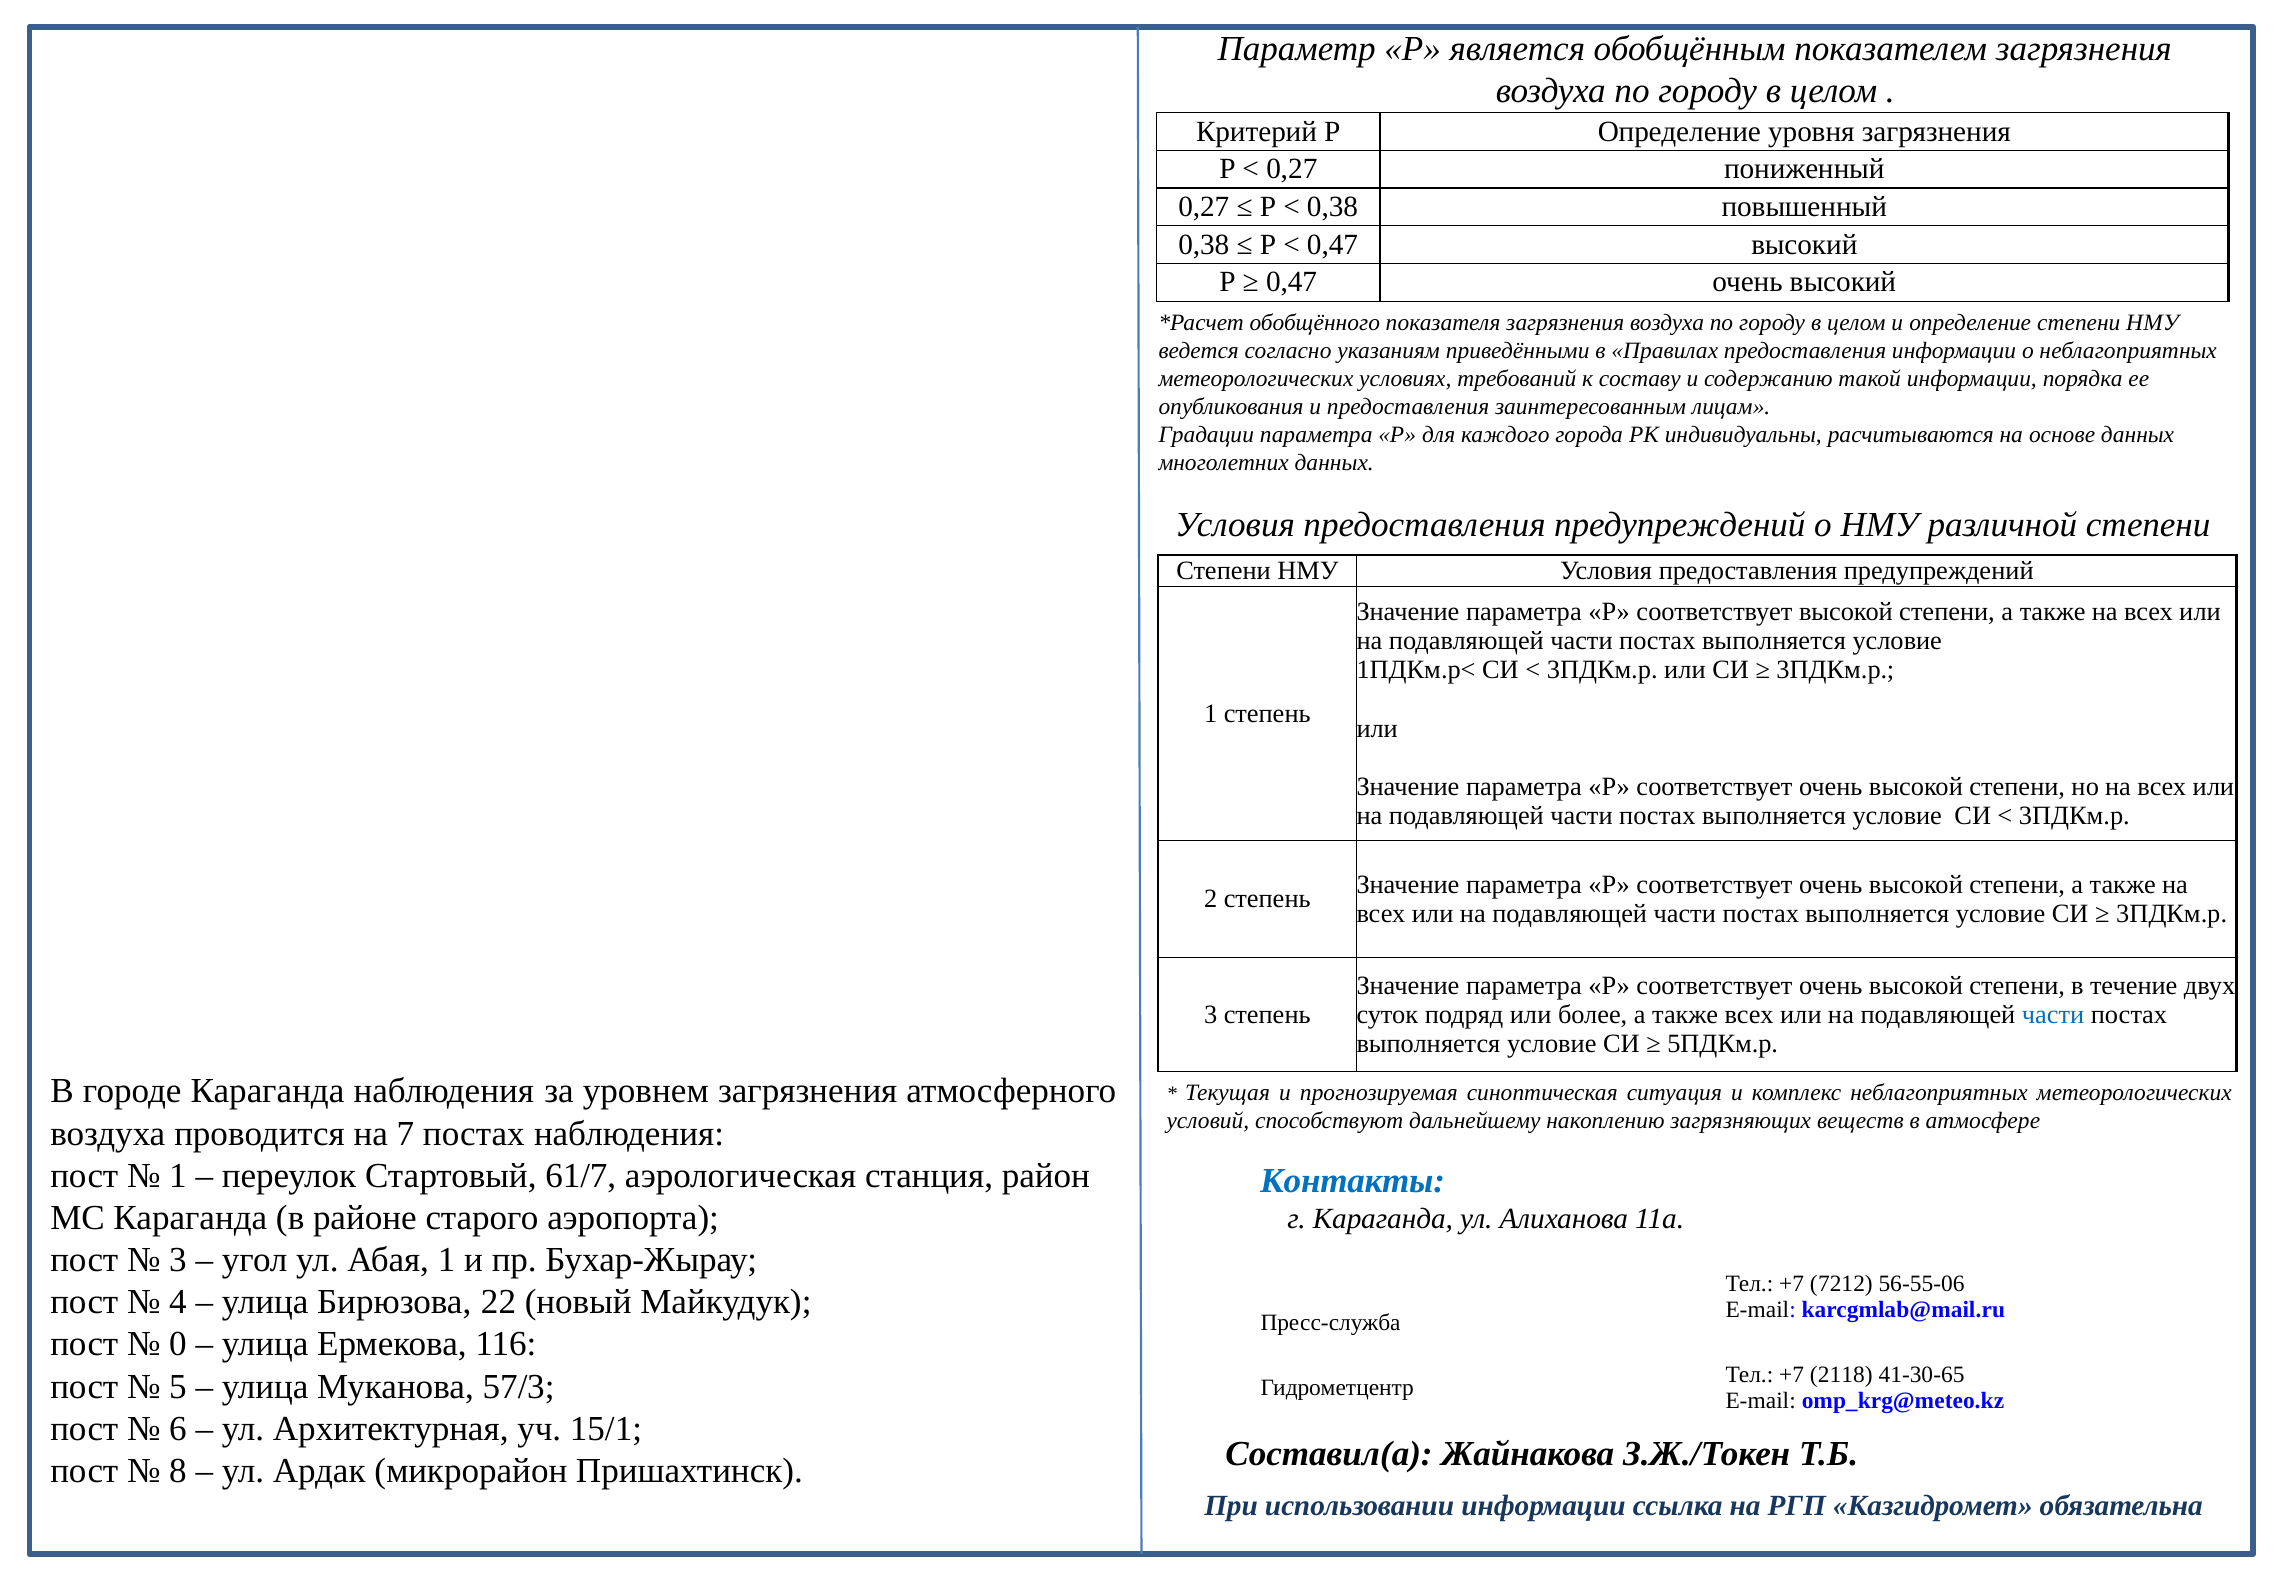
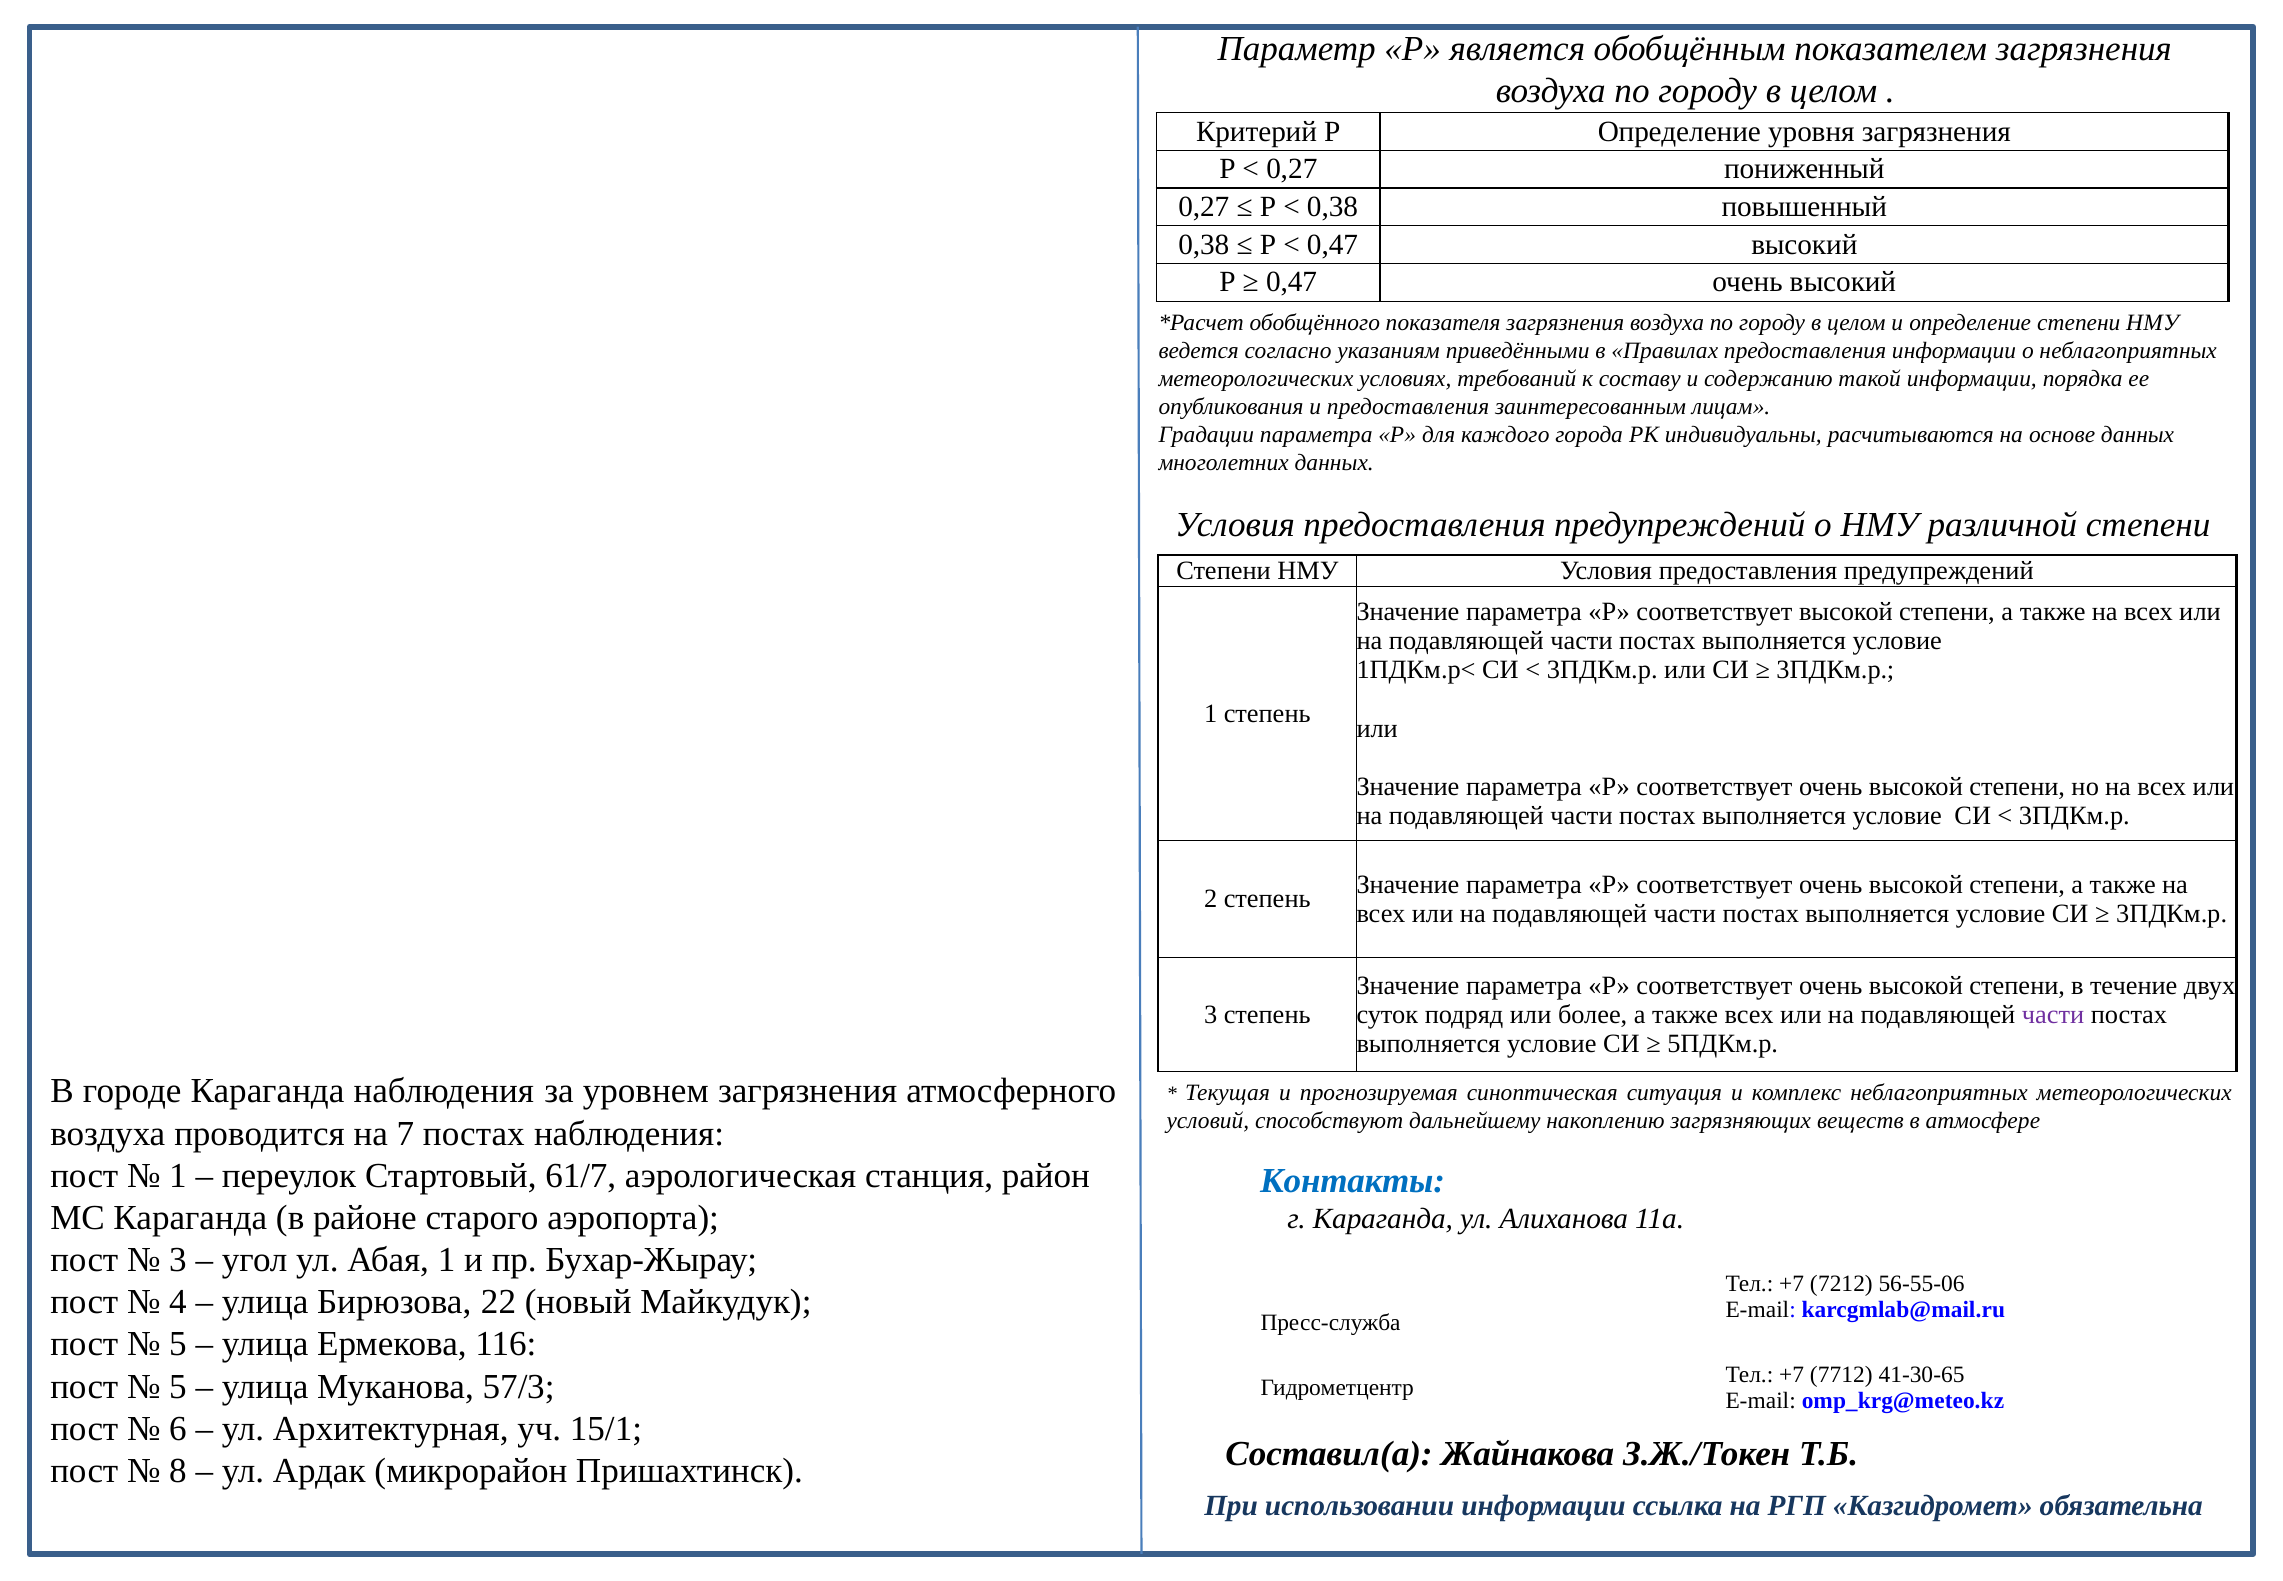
части at (2053, 1014) colour: blue -> purple
0 at (178, 1344): 0 -> 5
2118: 2118 -> 7712
